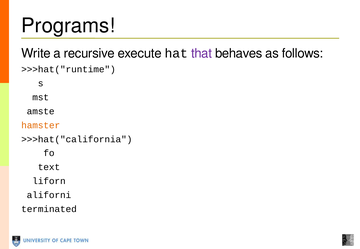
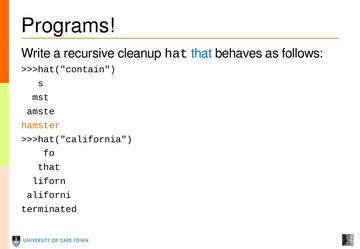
execute: execute -> cleanup
that at (201, 53) colour: purple -> blue
>>>hat("runtime: >>>hat("runtime -> >>>hat("contain
text at (49, 167): text -> that
